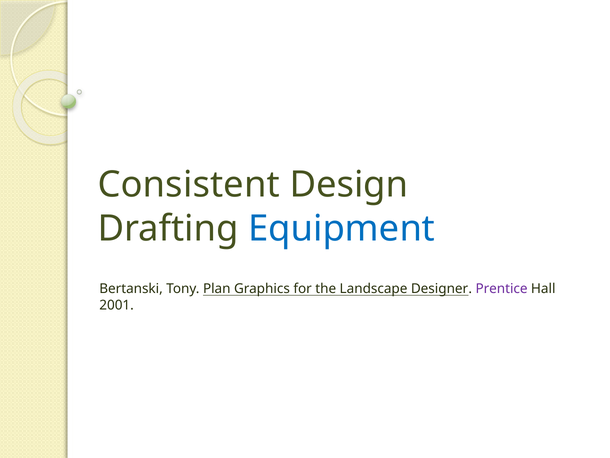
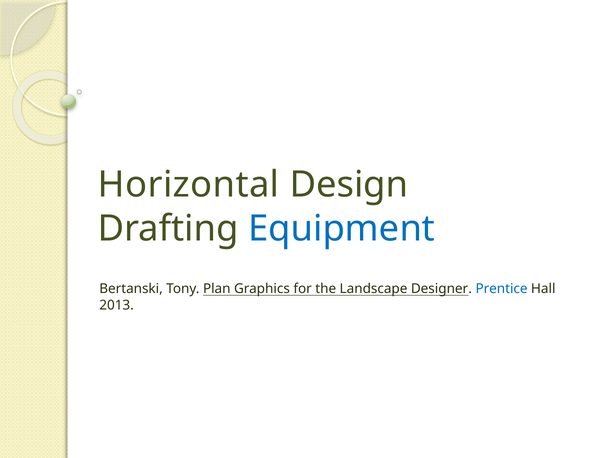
Consistent: Consistent -> Horizontal
Prentice colour: purple -> blue
2001: 2001 -> 2013
